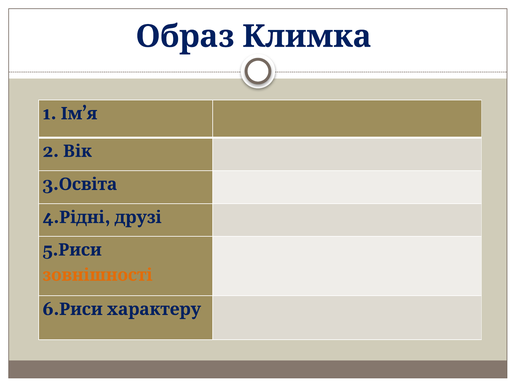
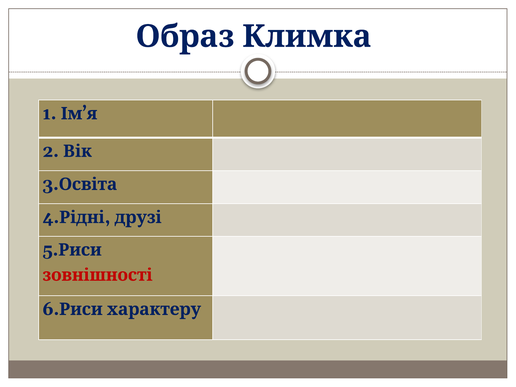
зовнішності colour: orange -> red
